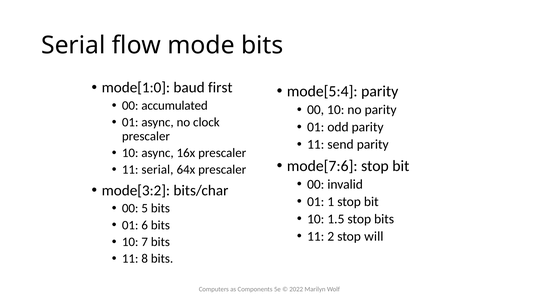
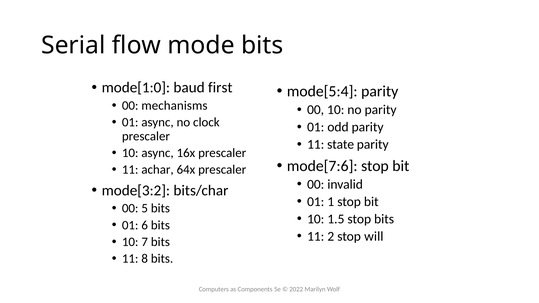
accumulated: accumulated -> mechanisms
send: send -> state
11 serial: serial -> achar
